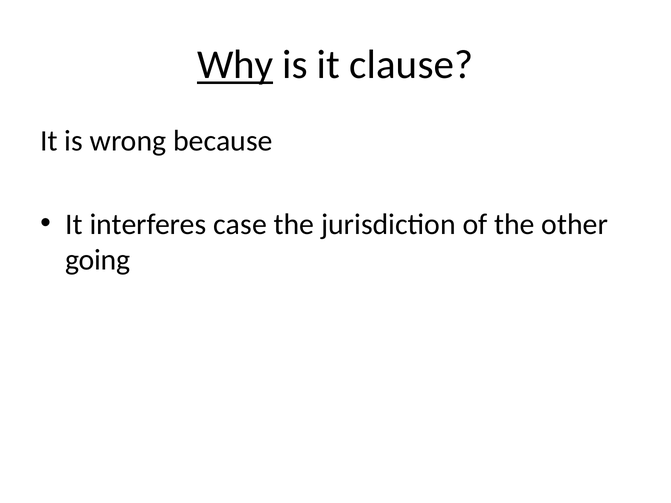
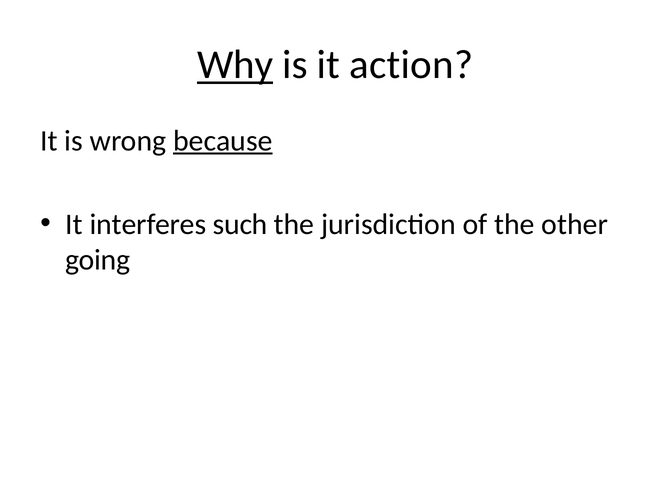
clause: clause -> action
because underline: none -> present
case: case -> such
